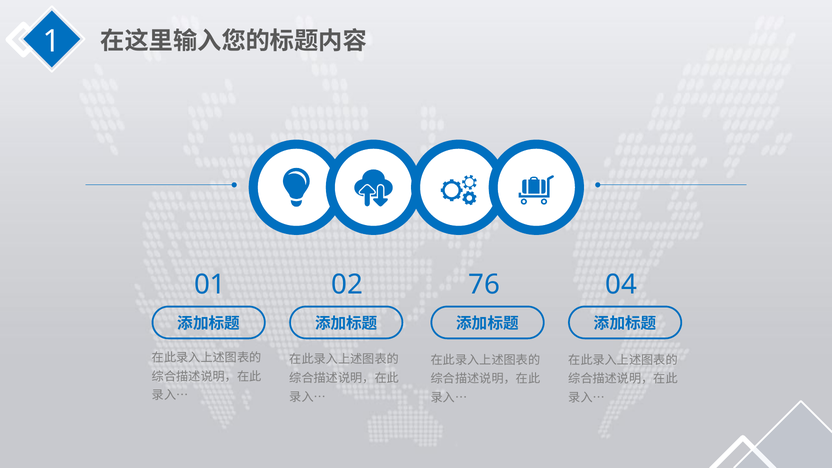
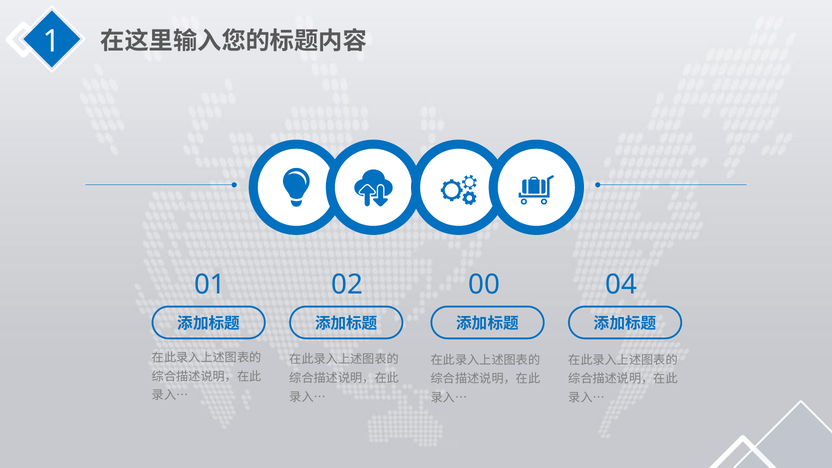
76: 76 -> 00
